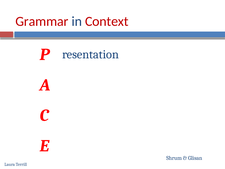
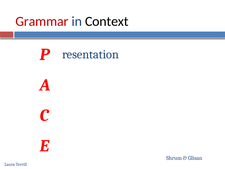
Context colour: red -> black
